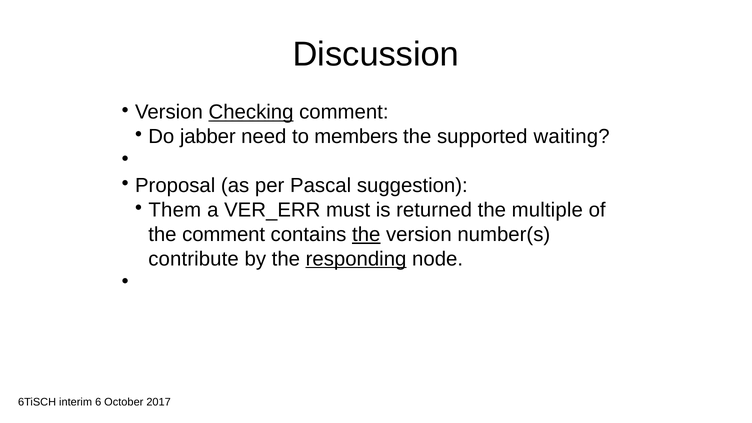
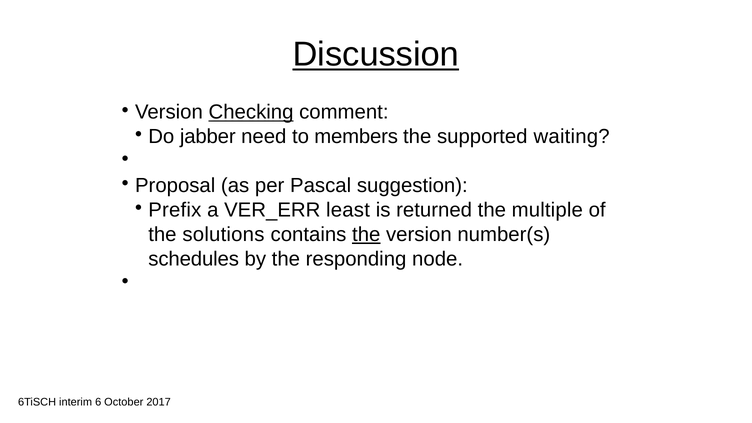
Discussion underline: none -> present
Them: Them -> Prefix
must: must -> least
the comment: comment -> solutions
contribute: contribute -> schedules
responding underline: present -> none
